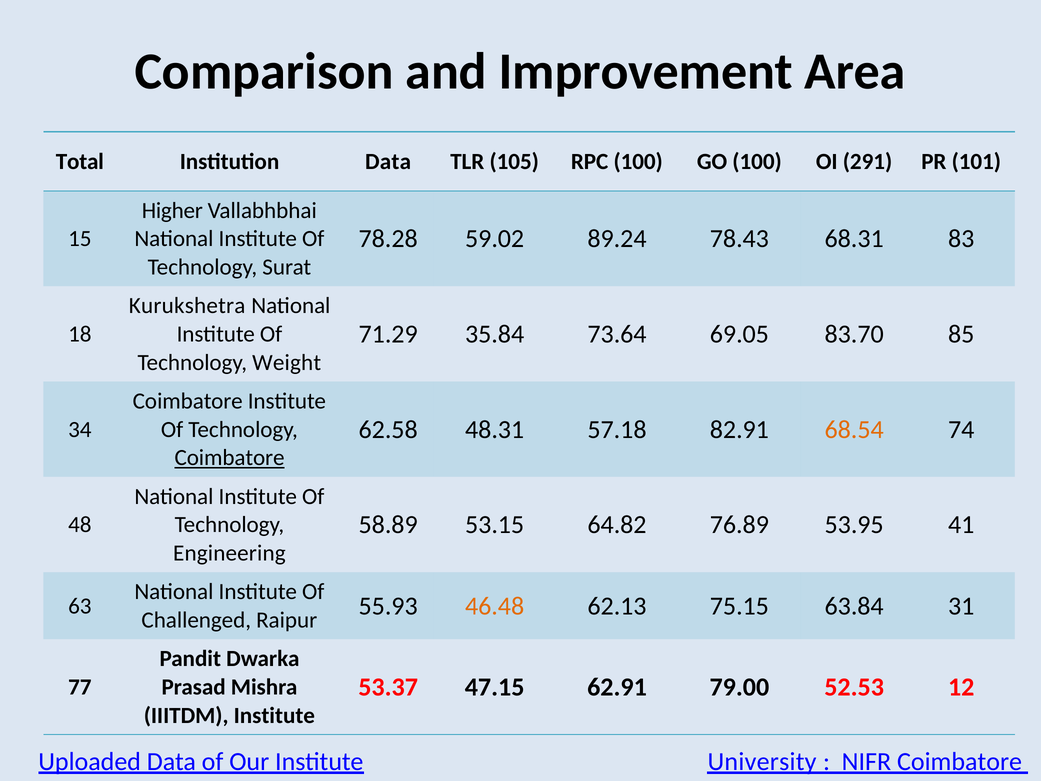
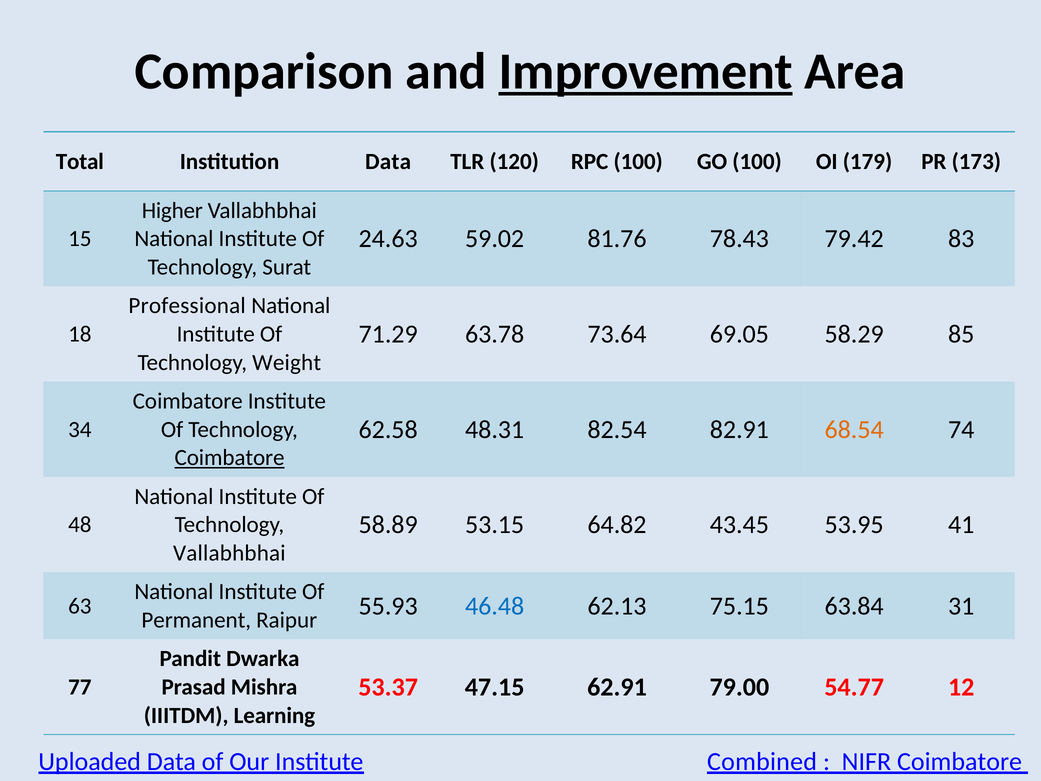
Improvement underline: none -> present
105: 105 -> 120
291: 291 -> 179
101: 101 -> 173
78.28: 78.28 -> 24.63
89.24: 89.24 -> 81.76
68.31: 68.31 -> 79.42
Kurukshetra: Kurukshetra -> Professional
35.84: 35.84 -> 63.78
83.70: 83.70 -> 58.29
57.18: 57.18 -> 82.54
76.89: 76.89 -> 43.45
Engineering at (229, 553): Engineering -> Vallabhbhai
46.48 colour: orange -> blue
Challenged: Challenged -> Permanent
52.53: 52.53 -> 54.77
IIITDM Institute: Institute -> Learning
University: University -> Combined
